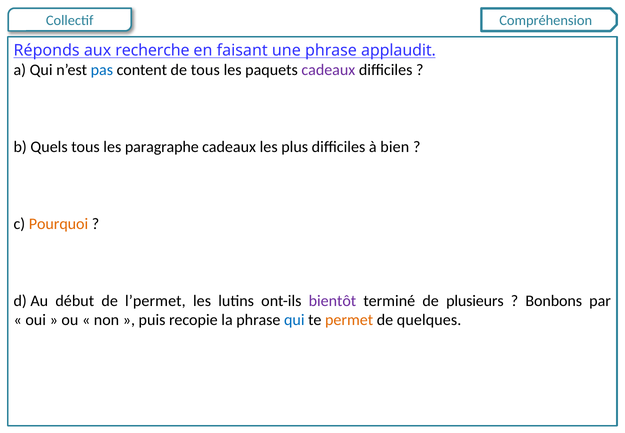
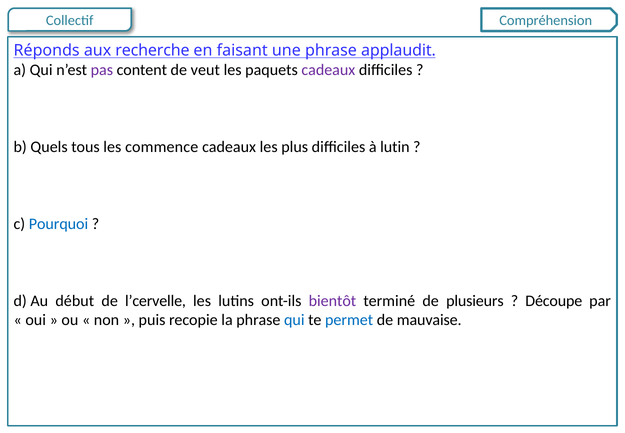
pas colour: blue -> purple
de tous: tous -> veut
paragraphe: paragraphe -> commence
bien: bien -> lutin
Pourquoi colour: orange -> blue
l’permet: l’permet -> l’cervelle
Bonbons: Bonbons -> Découpe
permet colour: orange -> blue
quelques: quelques -> mauvaise
